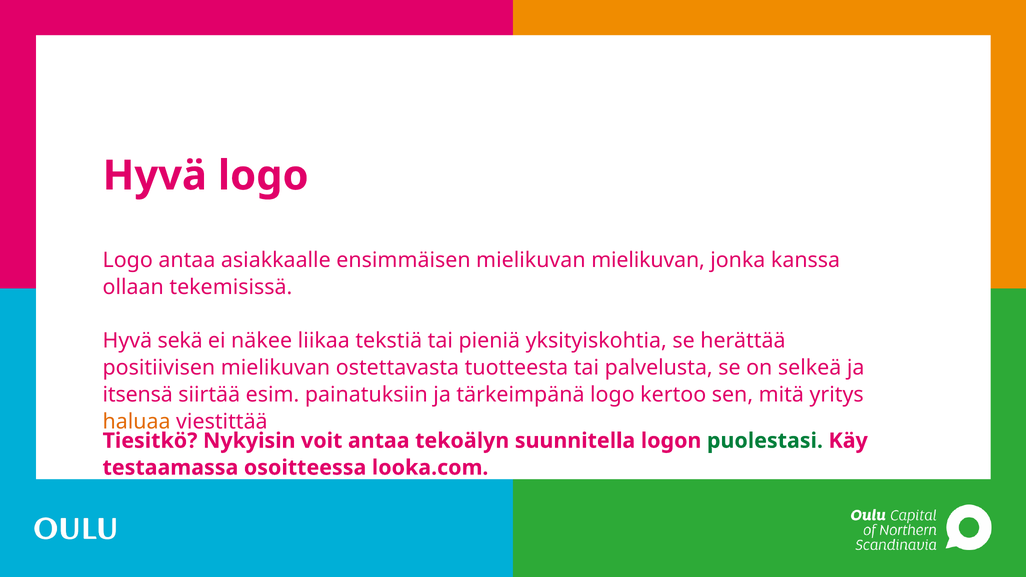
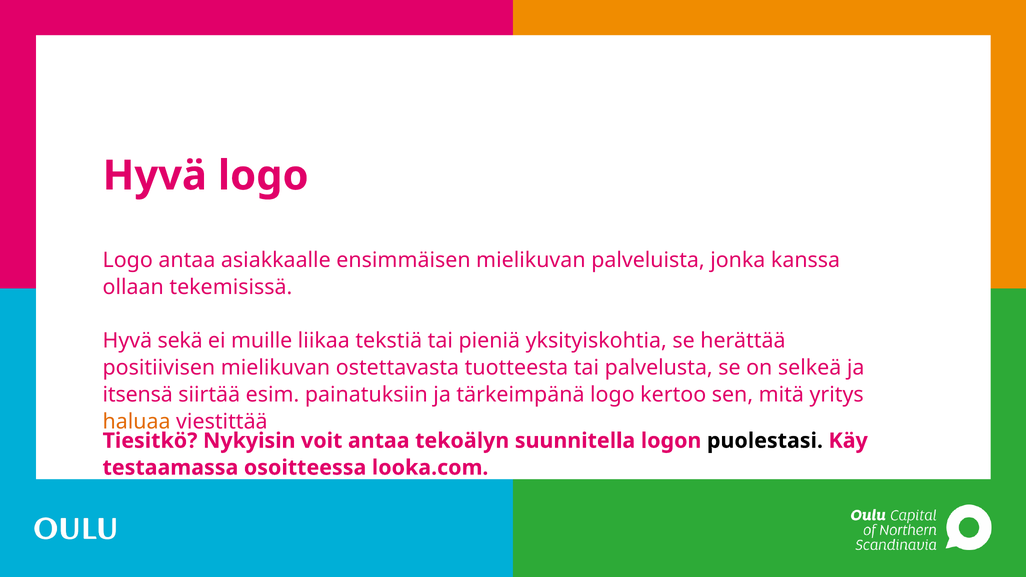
mielikuvan mielikuvan: mielikuvan -> palveluista
näkee: näkee -> muille
puolestasi colour: green -> black
